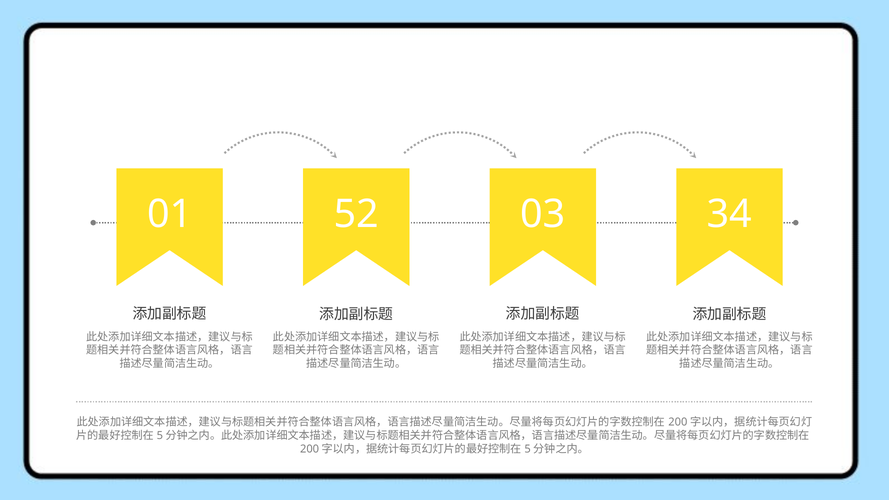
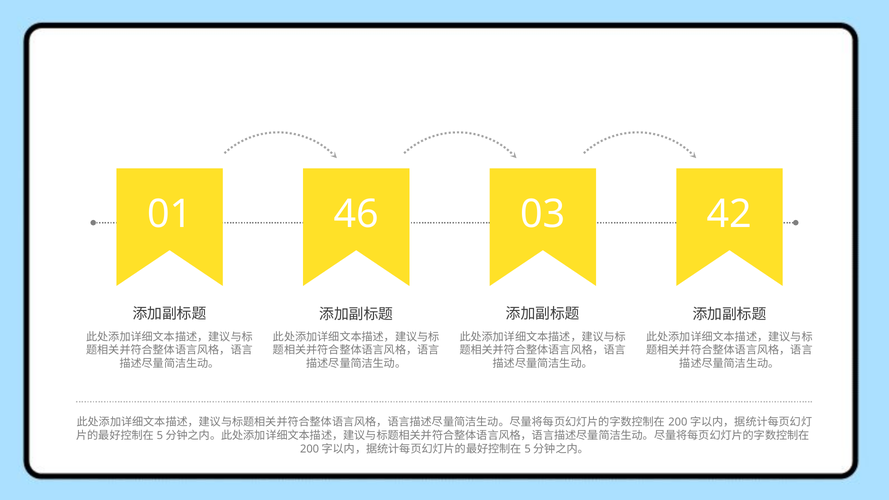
52: 52 -> 46
34: 34 -> 42
